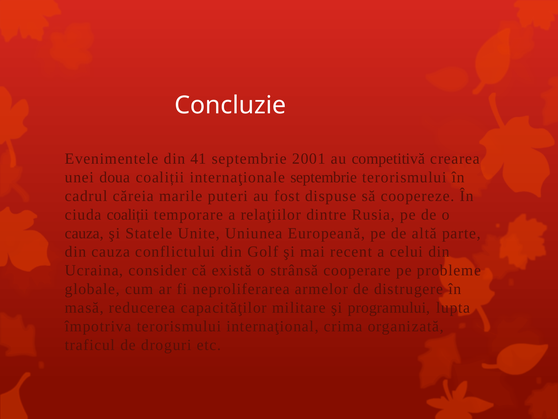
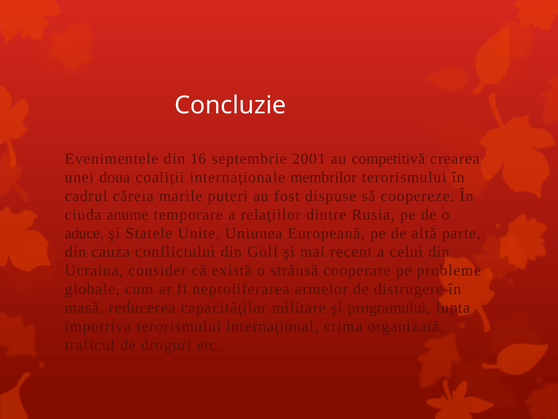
41: 41 -> 16
internaţionale septembrie: septembrie -> membrilor
ciuda coaliții: coaliții -> anume
cauza at (84, 233): cauza -> aduce
